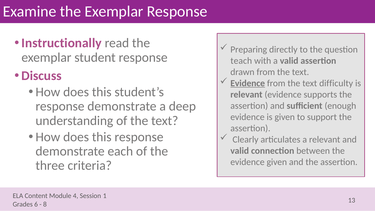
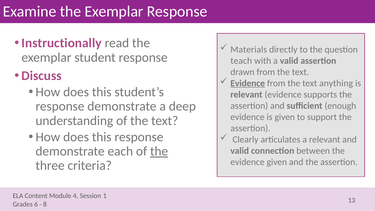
Preparing: Preparing -> Materials
difficulty: difficulty -> anything
the at (159, 151) underline: none -> present
